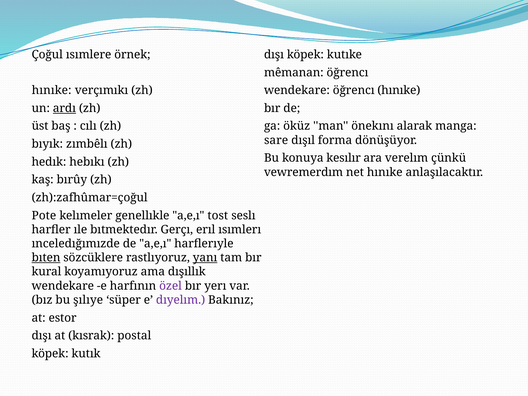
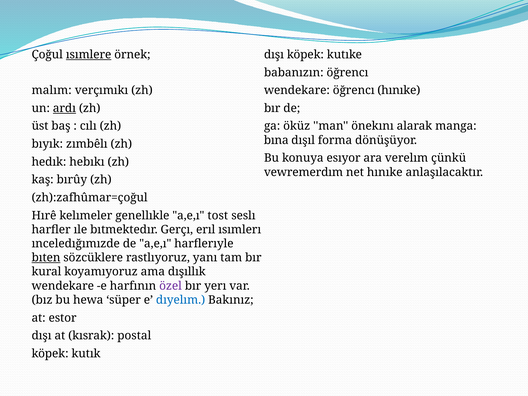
ısımlere underline: none -> present
mêmanan: mêmanan -> babanızın
hınıke at (52, 90): hınıke -> malım
sare: sare -> bına
kesılır: kesılır -> esıyor
Pote: Pote -> Hırê
yanı underline: present -> none
şılıye: şılıye -> hewa
dıyelım colour: purple -> blue
